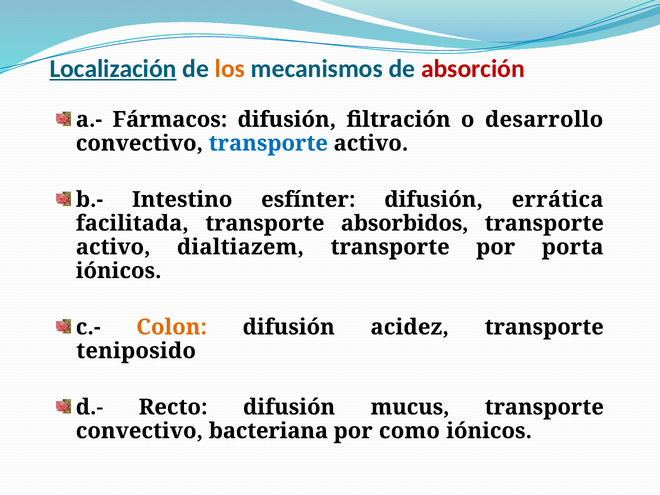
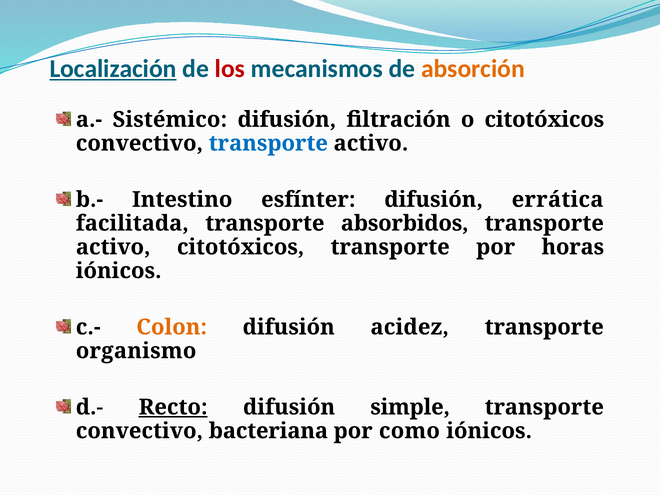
los colour: orange -> red
absorción colour: red -> orange
Fármacos: Fármacos -> Sistémico
o desarrollo: desarrollo -> citotóxicos
activo dialtiazem: dialtiazem -> citotóxicos
porta: porta -> horas
teniposido: teniposido -> organismo
Recto underline: none -> present
mucus: mucus -> simple
